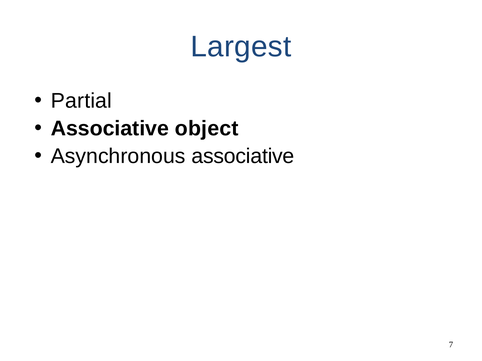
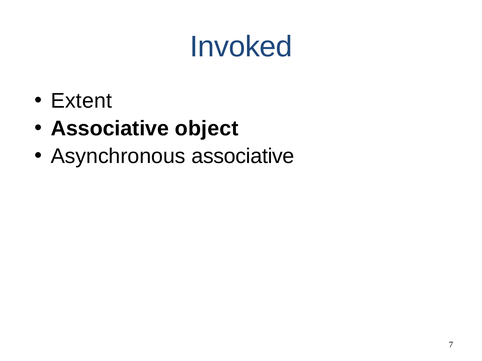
Largest: Largest -> Invoked
Partial: Partial -> Extent
